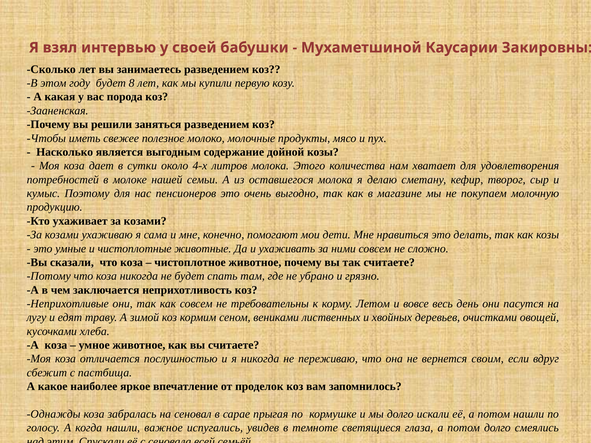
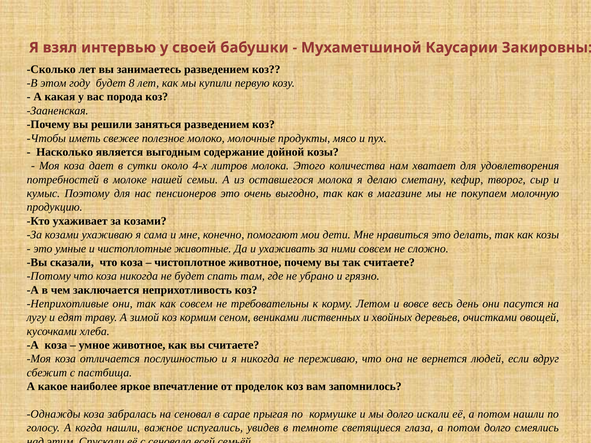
своим: своим -> людей
